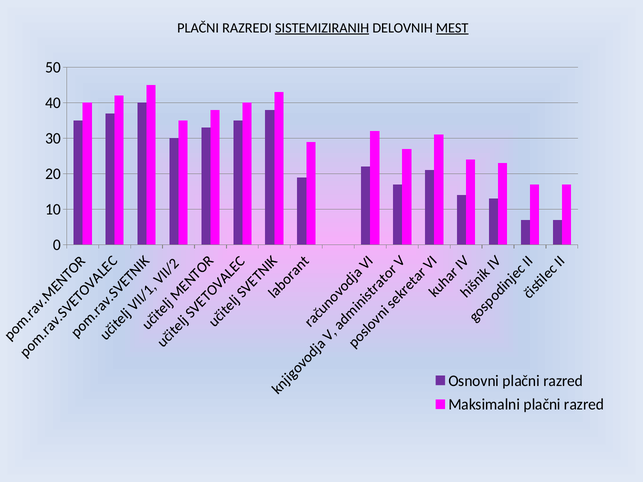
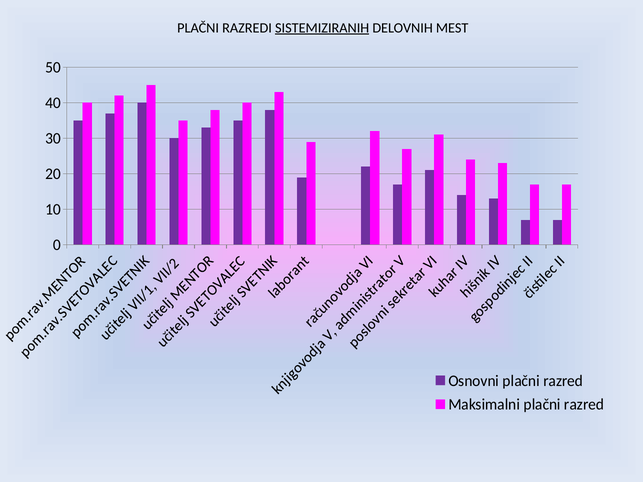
MEST underline: present -> none
